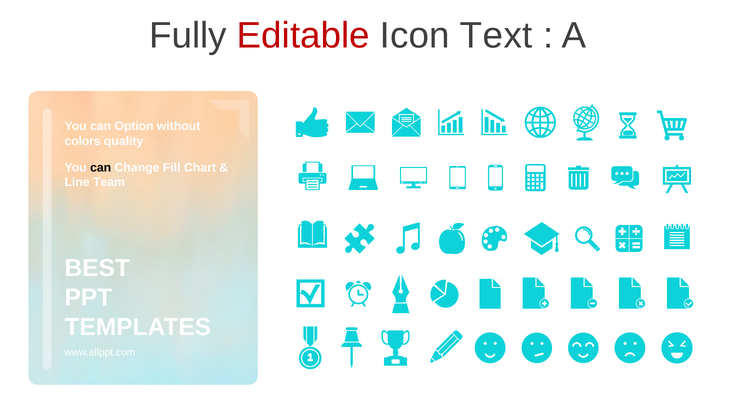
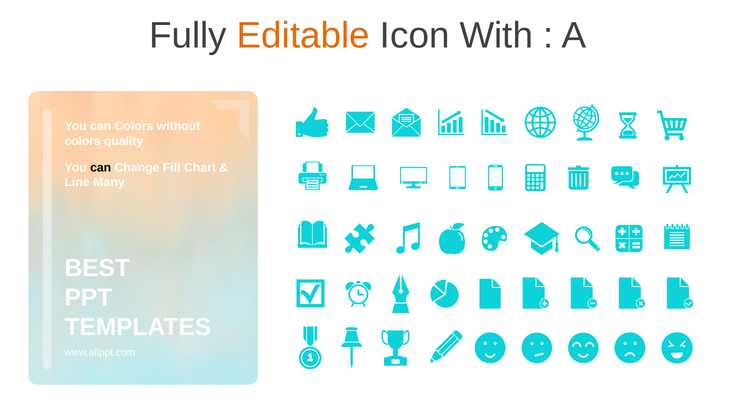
Editable colour: red -> orange
Text: Text -> With
can Option: Option -> Colors
Team: Team -> Many
